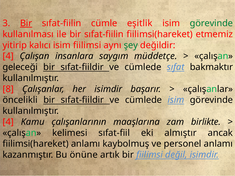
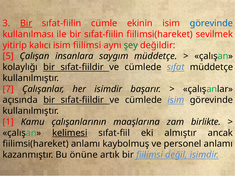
eşitlik: eşitlik -> ekinin
görevinde at (211, 23) colour: green -> blue
etmemiz: etmemiz -> sevilmek
4 at (8, 56): 4 -> 5
geleceği: geleceği -> kolaylığı
sıfat bakmaktır: bakmaktır -> müddetçe
8: 8 -> 7
öncelikli: öncelikli -> açısında
4 at (8, 122): 4 -> 1
kelimesi underline: none -> present
